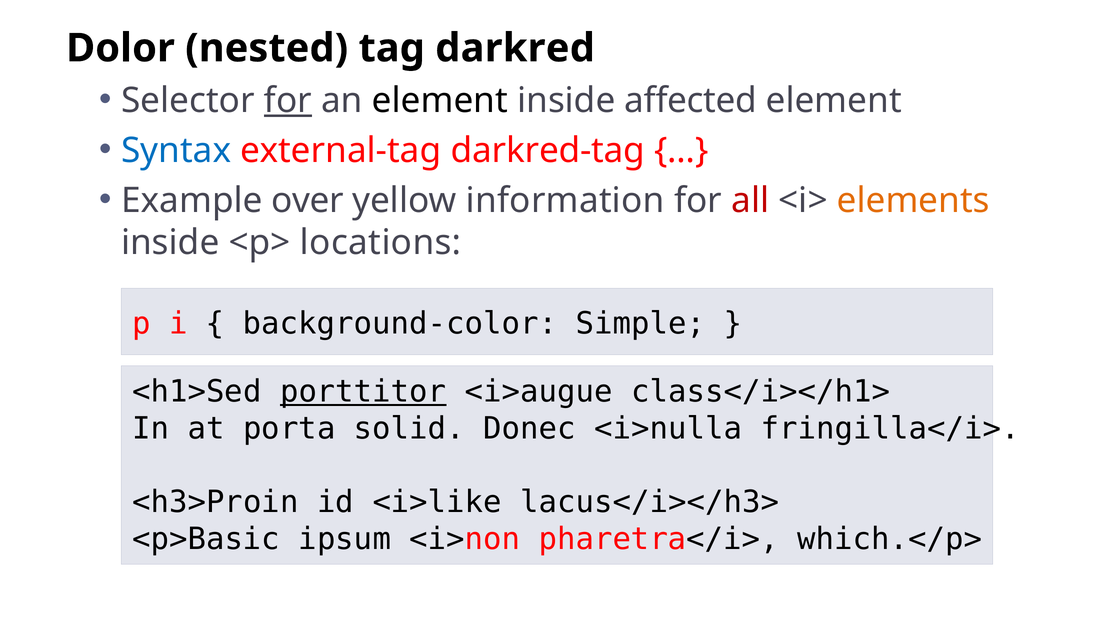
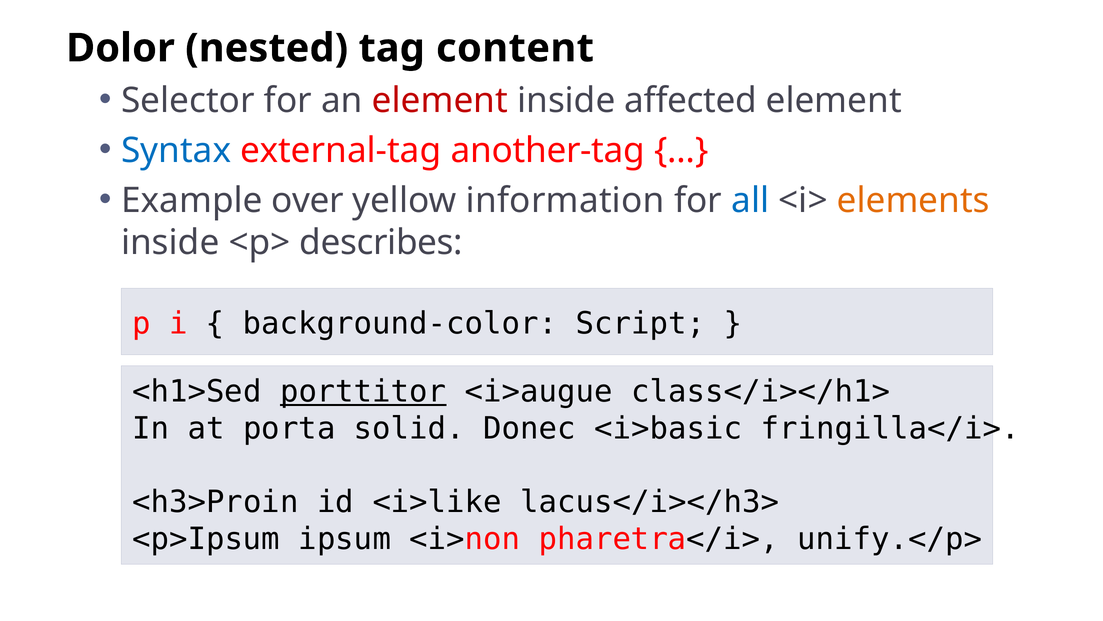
darkred: darkred -> content
for at (288, 101) underline: present -> none
element at (440, 101) colour: black -> red
darkred-tag: darkred-tag -> another-tag
all colour: red -> blue
locations: locations -> describes
Simple: Simple -> Script
<i>nulla: <i>nulla -> <i>basic
<p>Basic: <p>Basic -> <p>Ipsum
which.</p>: which.</p> -> unify.</p>
